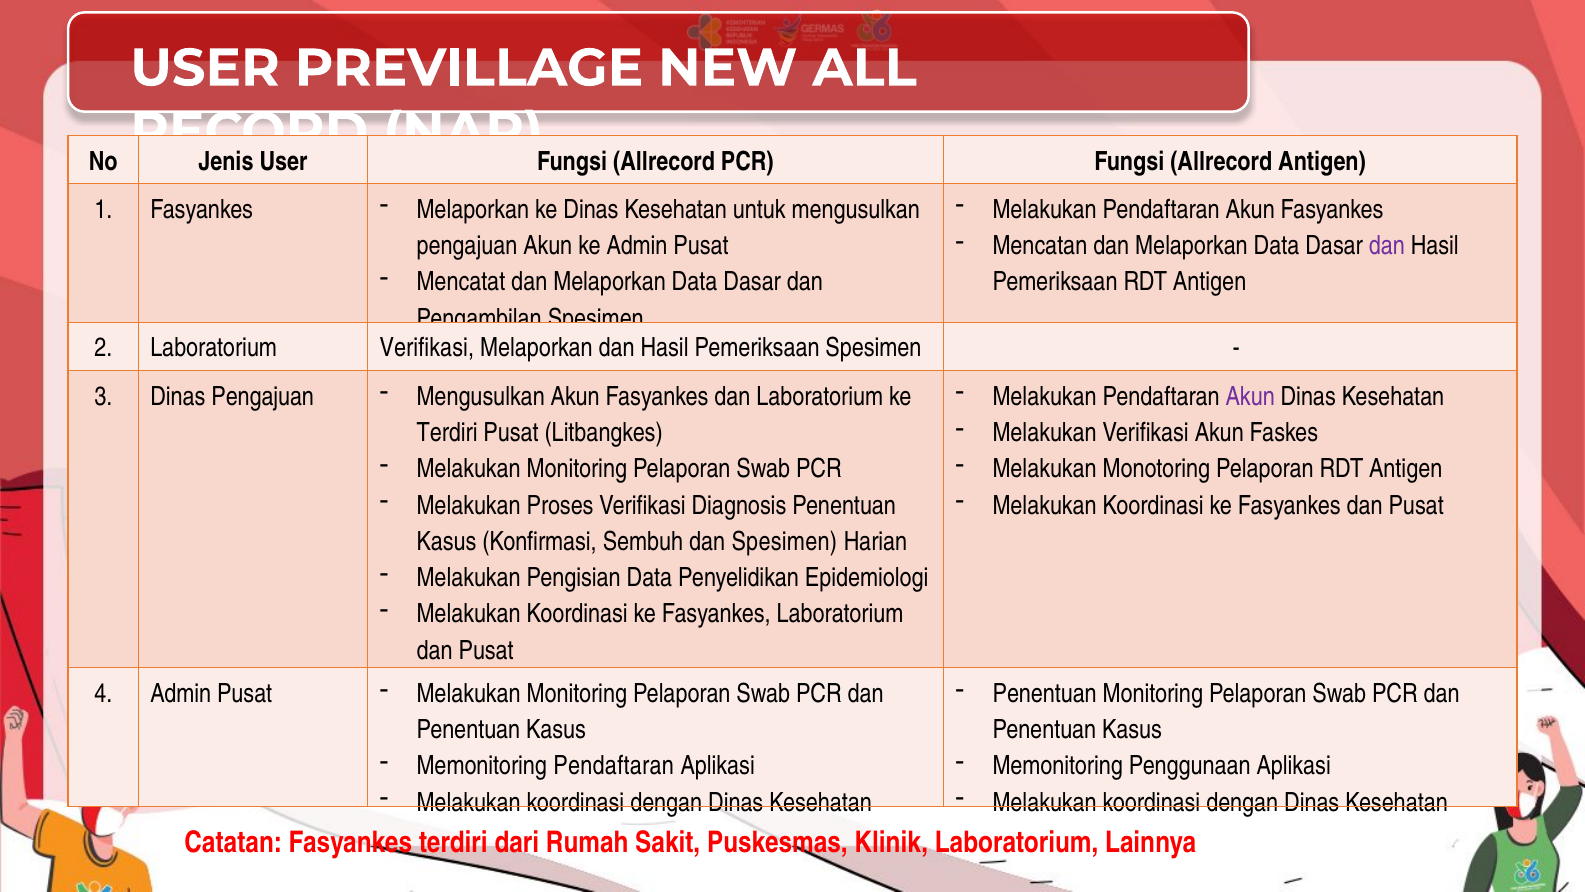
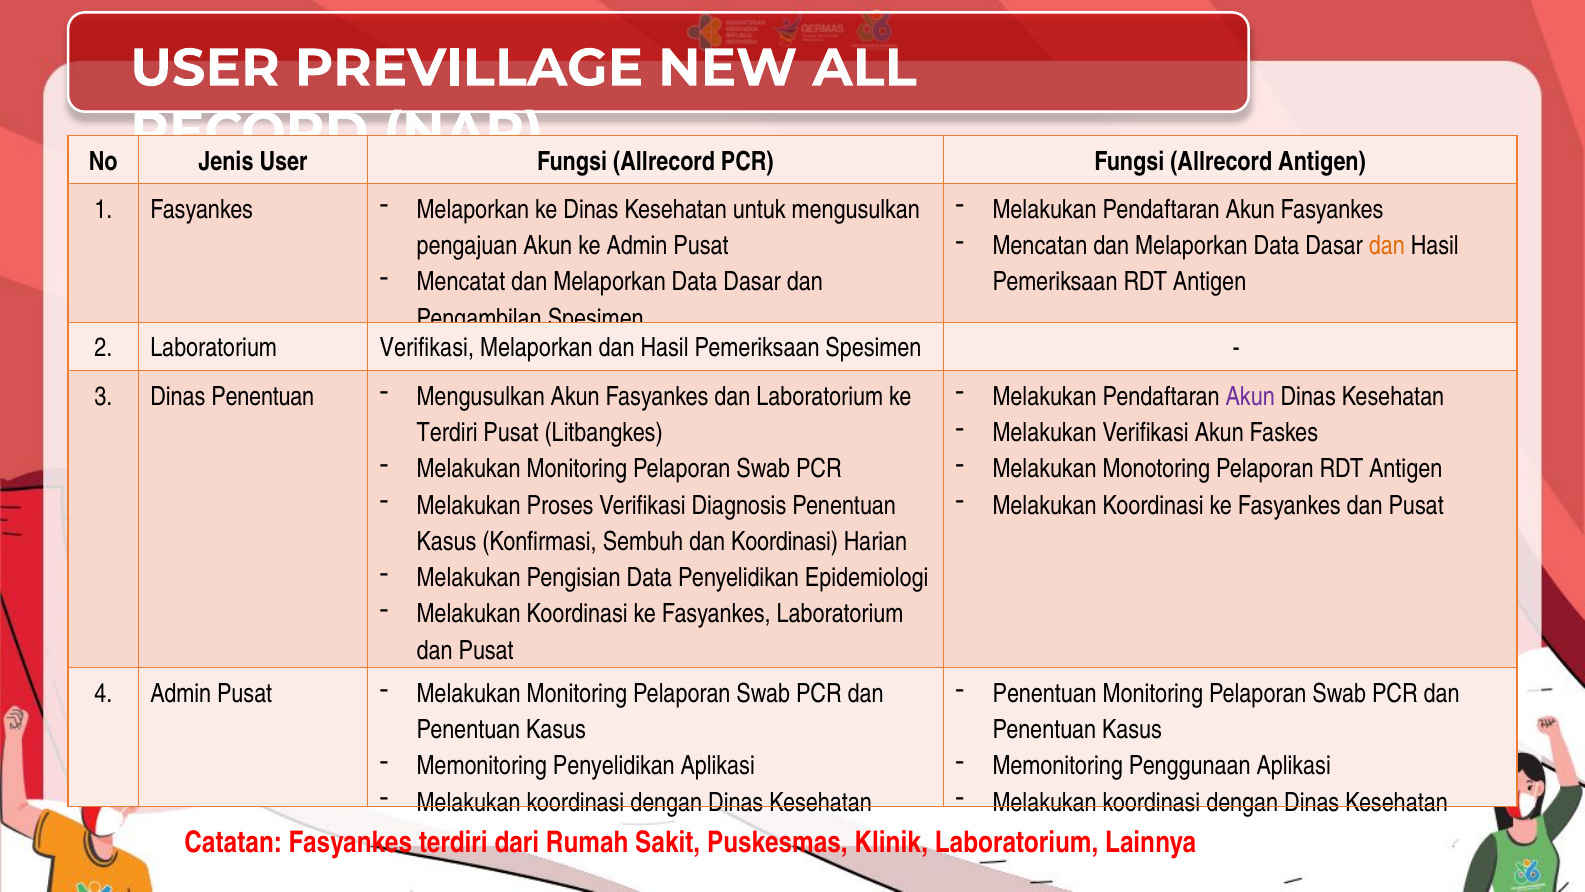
dan at (1387, 246) colour: purple -> orange
Dinas Pengajuan: Pengajuan -> Penentuan
dan Spesimen: Spesimen -> Koordinasi
Memonitoring Pendaftaran: Pendaftaran -> Penyelidikan
